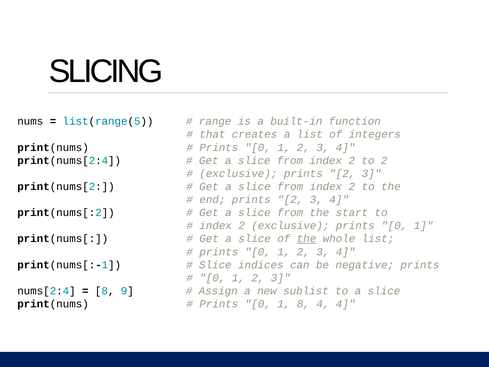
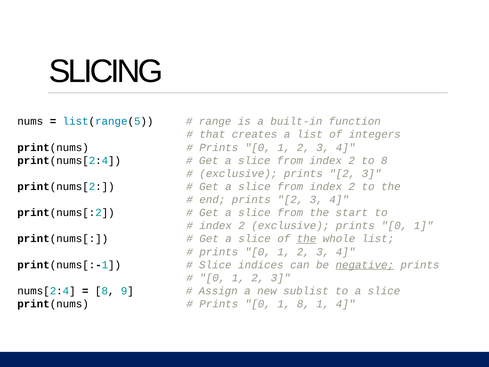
to 2: 2 -> 8
negative underline: none -> present
8 4: 4 -> 1
